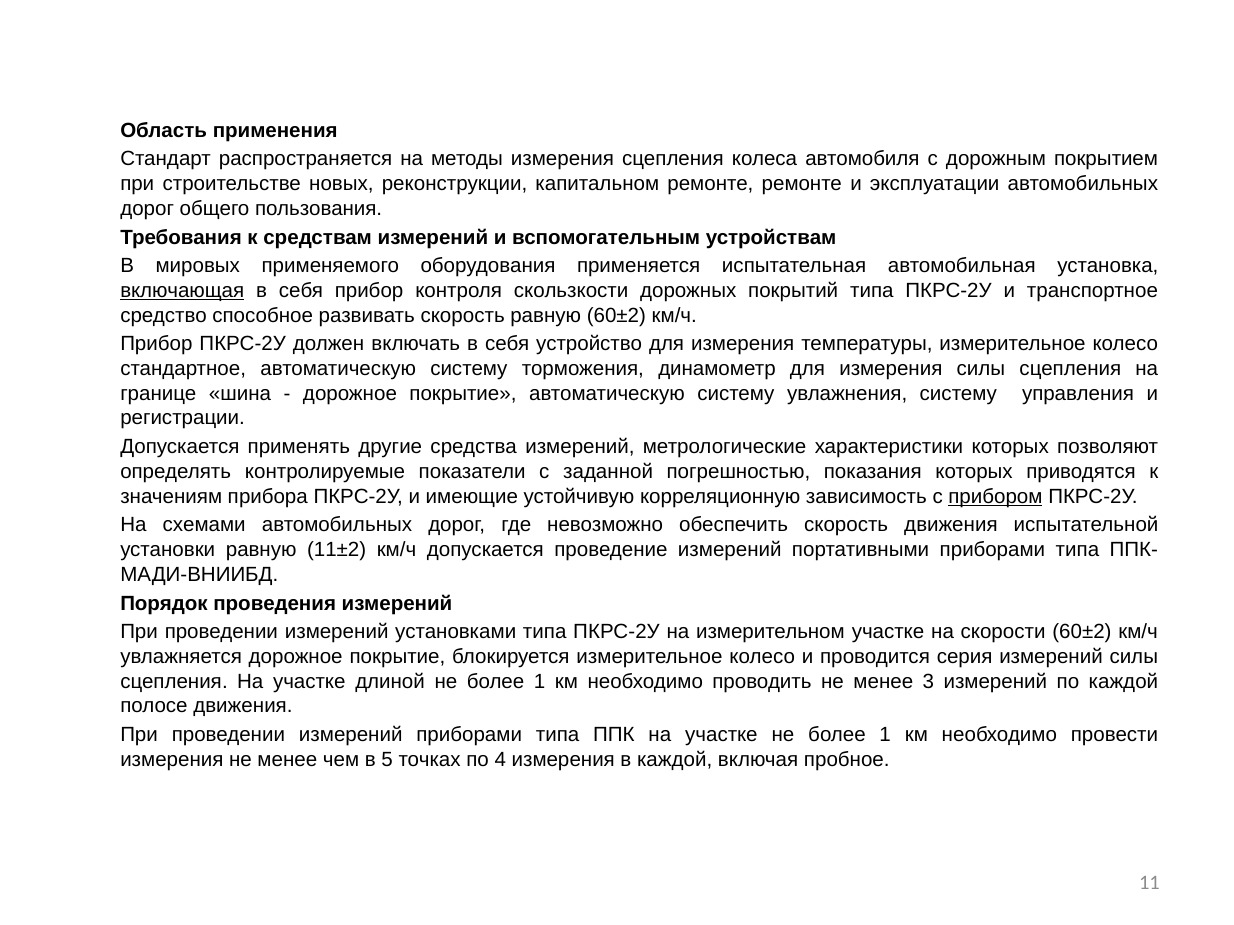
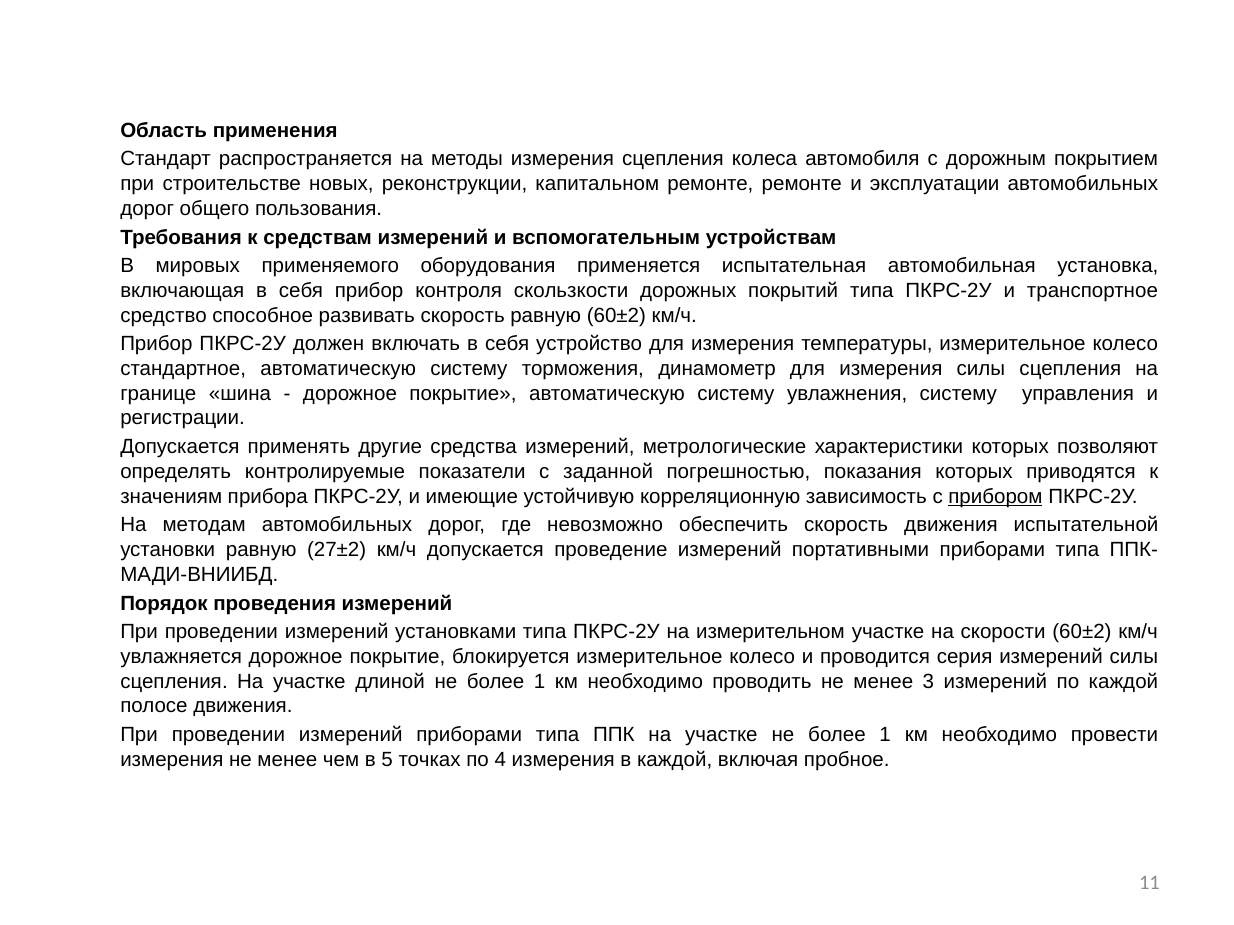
включающая underline: present -> none
схемами: схемами -> методам
11±2: 11±2 -> 27±2
